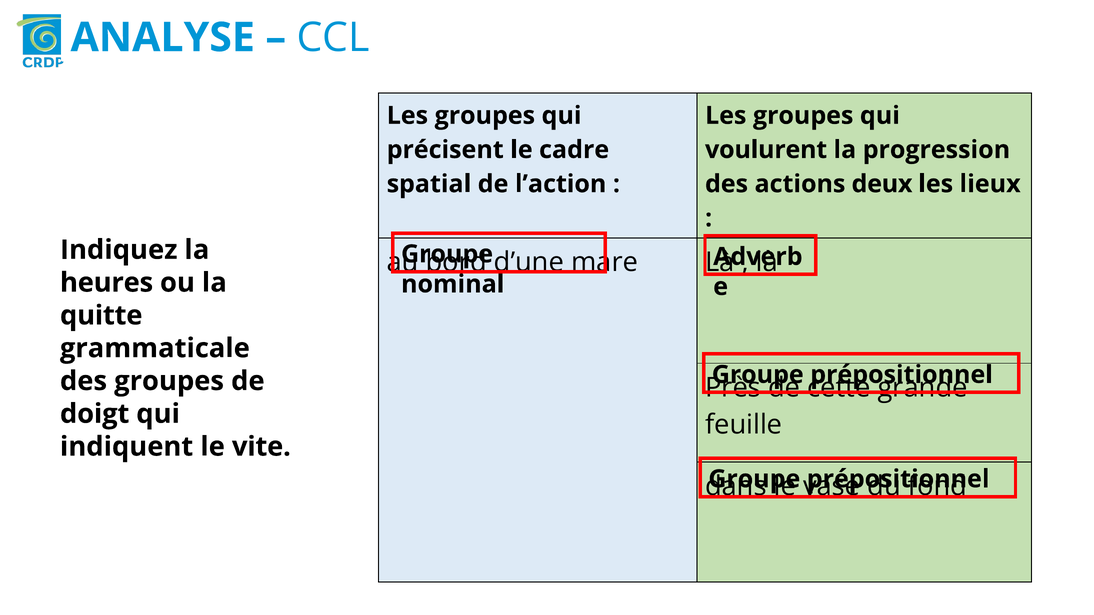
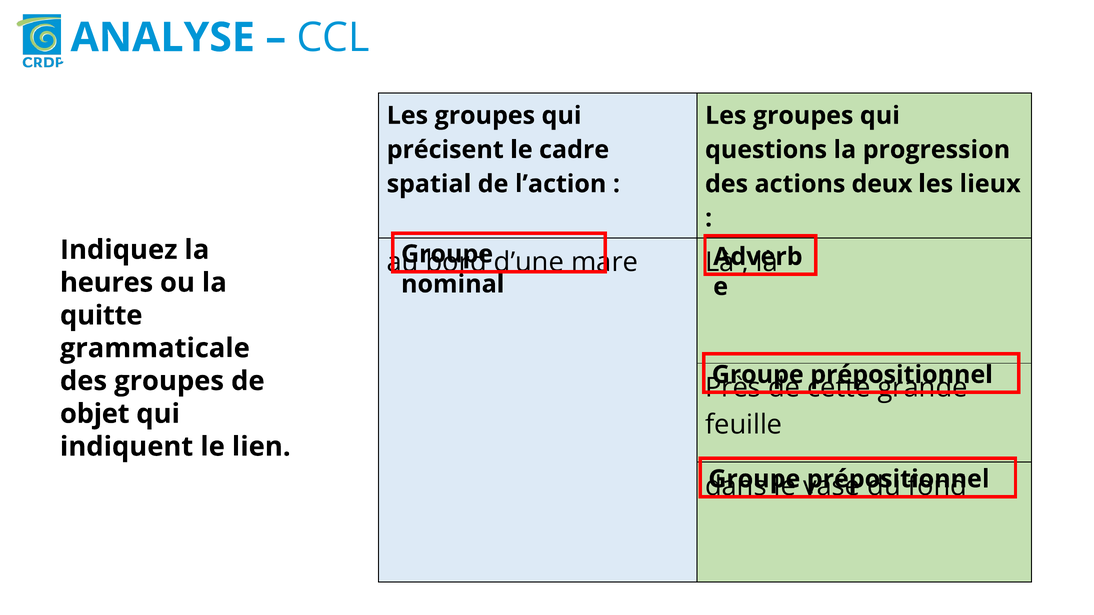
voulurent: voulurent -> questions
doigt: doigt -> objet
vite: vite -> lien
